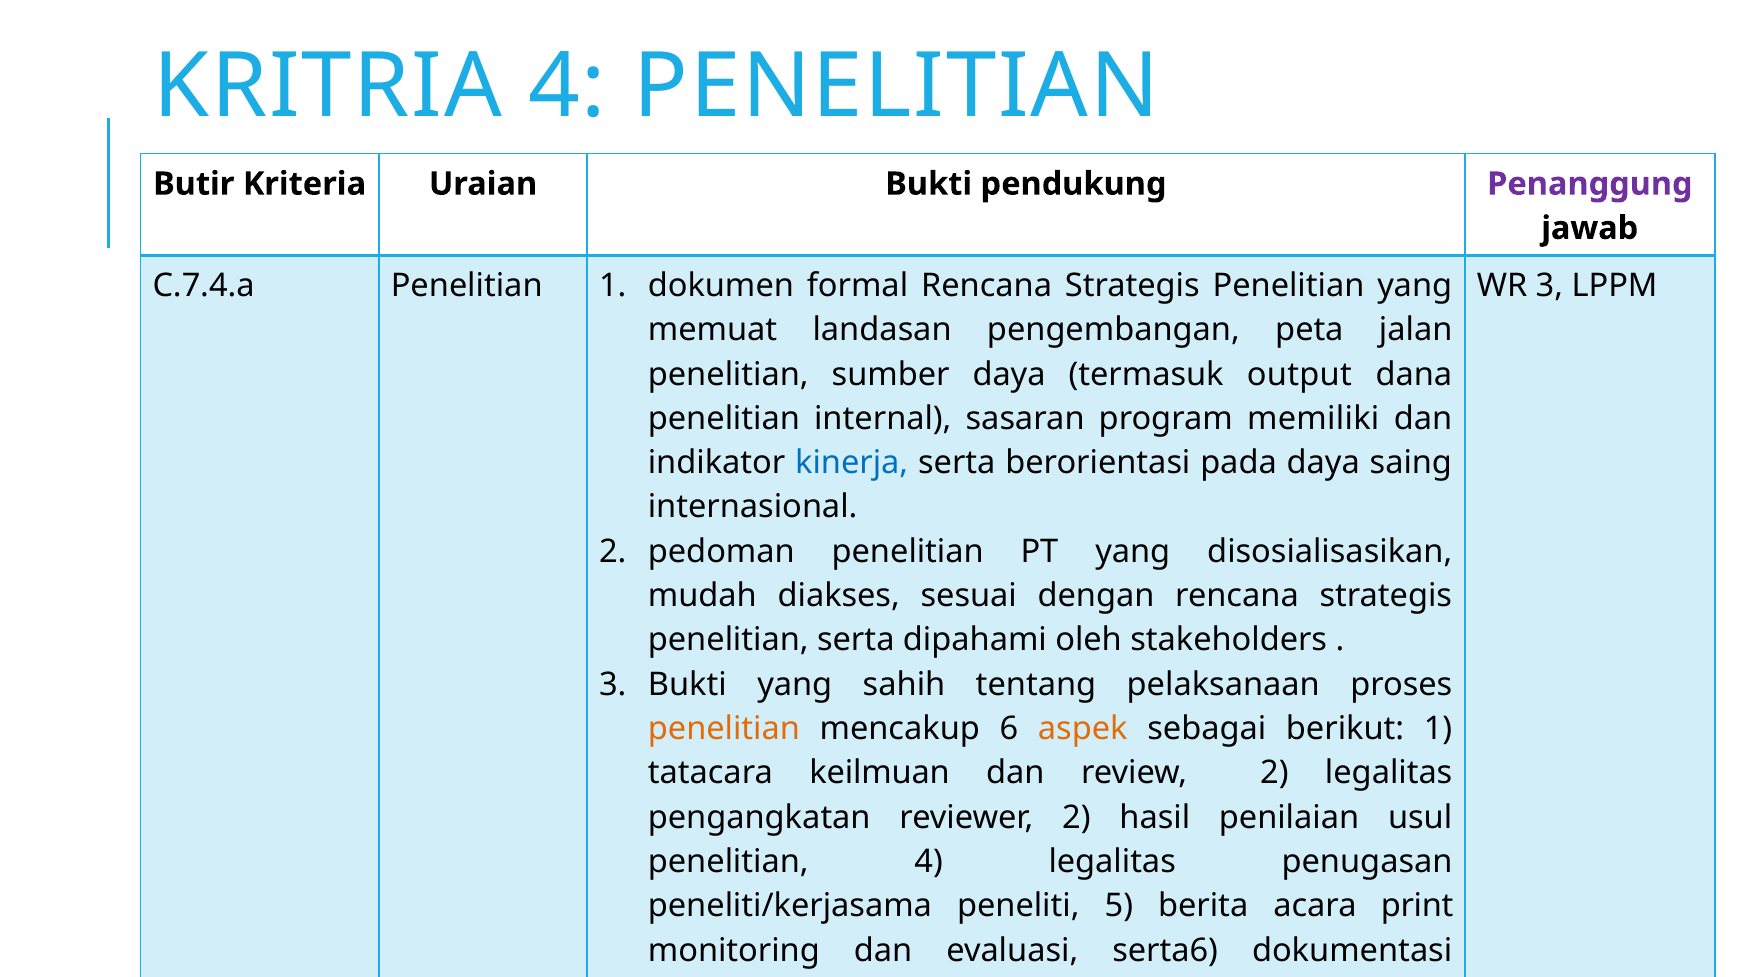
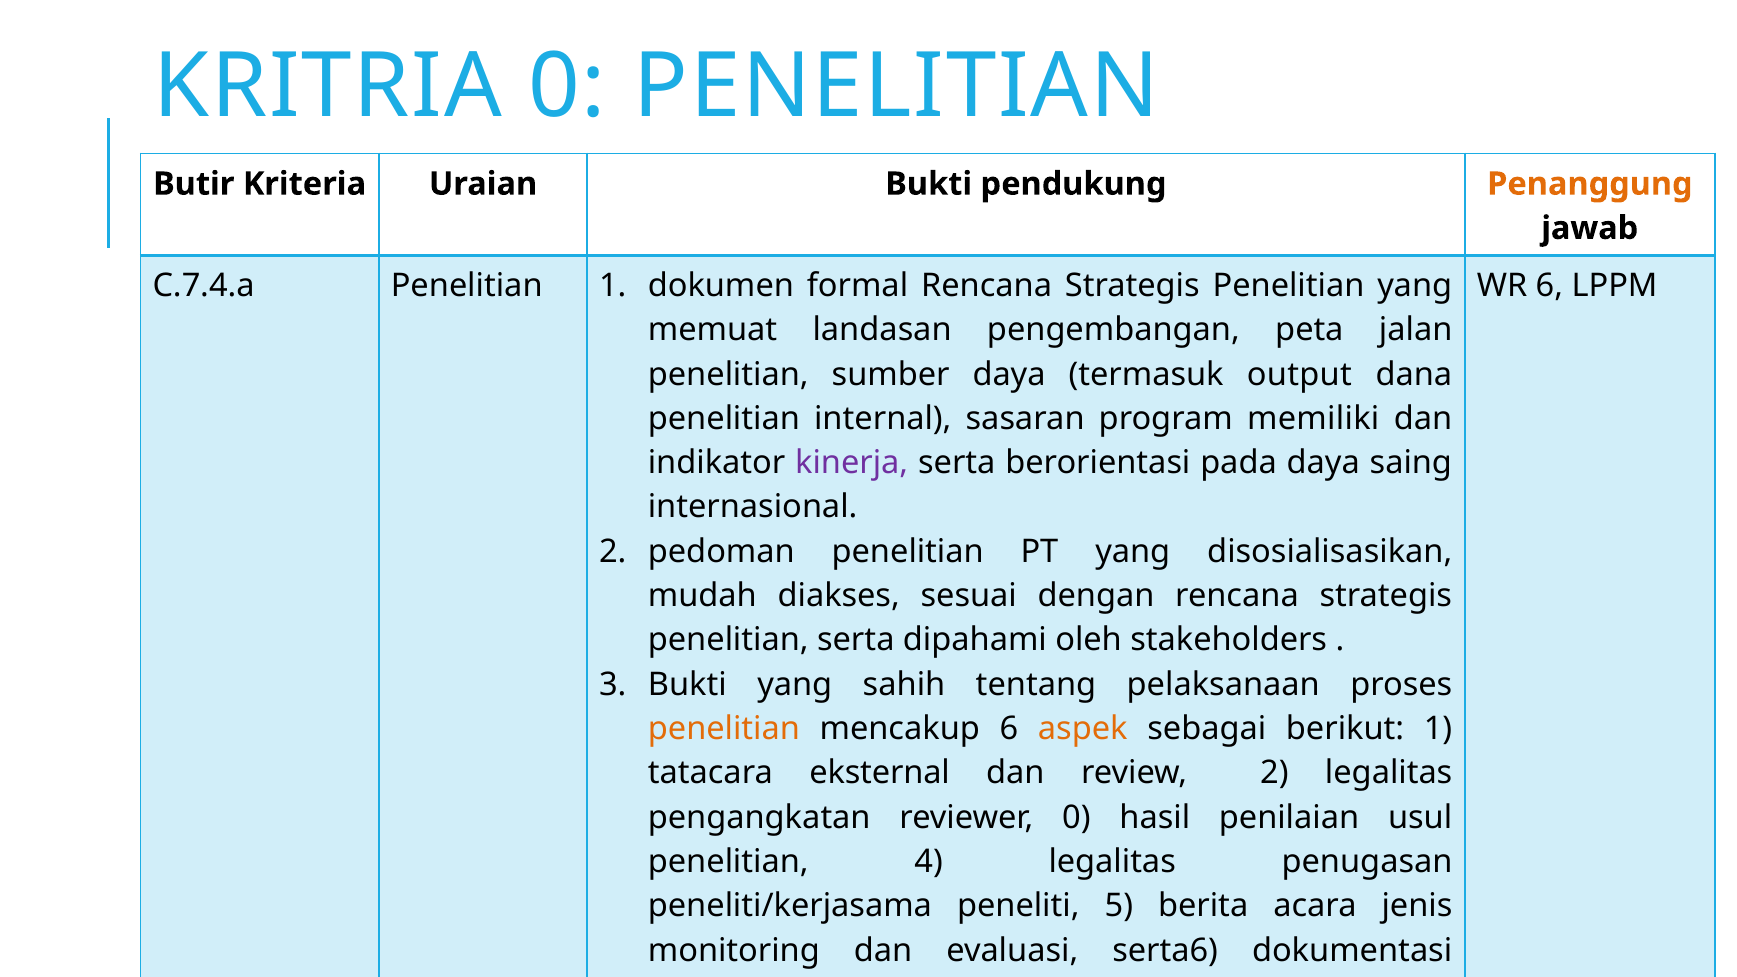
KRITRIA 4: 4 -> 0
Penanggung colour: purple -> orange
WR 3: 3 -> 6
kinerja colour: blue -> purple
keilmuan: keilmuan -> eksternal
reviewer 2: 2 -> 0
print: print -> jenis
